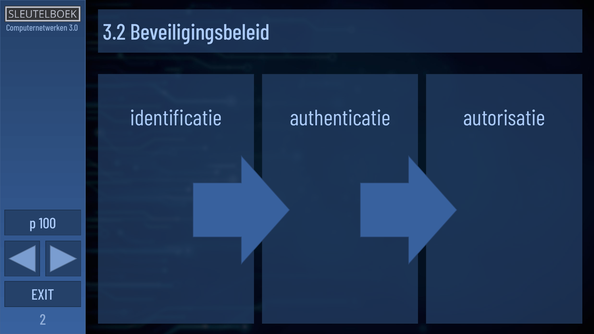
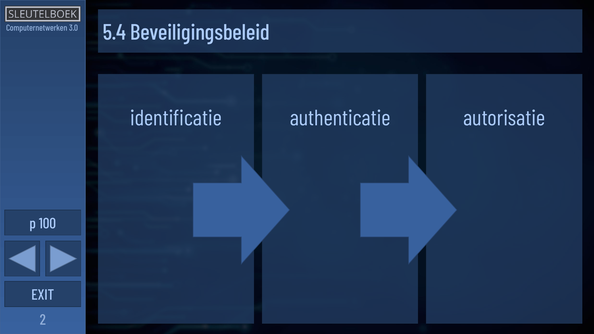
3.2: 3.2 -> 5.4
